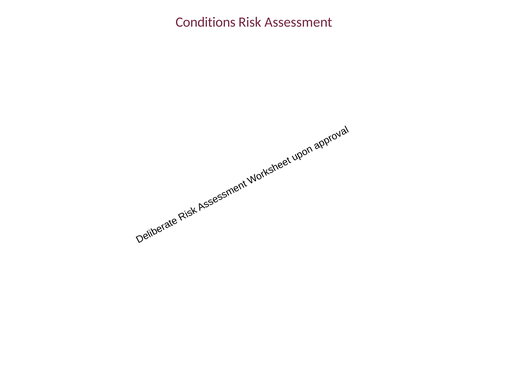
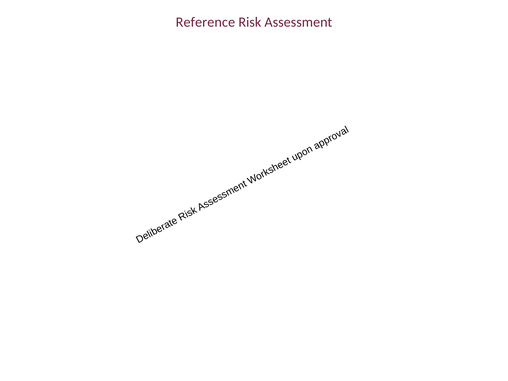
Conditions: Conditions -> Reference
